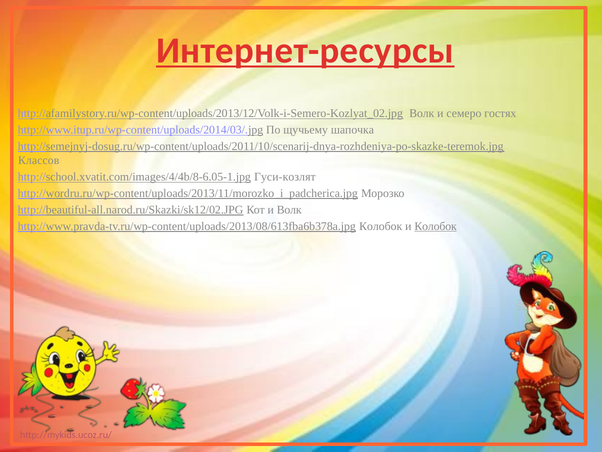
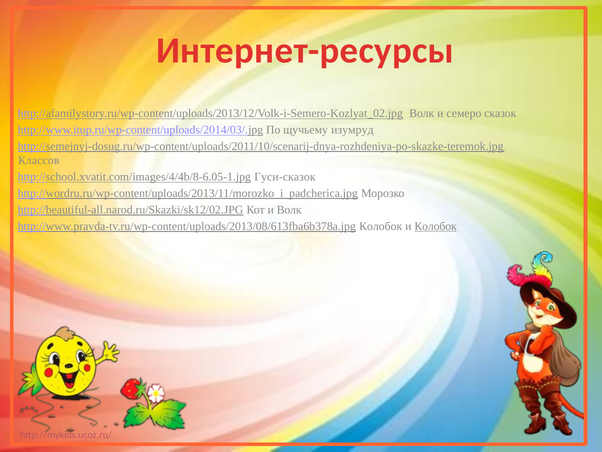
Интернет-ресурсы underline: present -> none
гостях: гостях -> сказок
шапочка: шапочка -> изумруд
Гуси-козлят: Гуси-козлят -> Гуси-сказок
